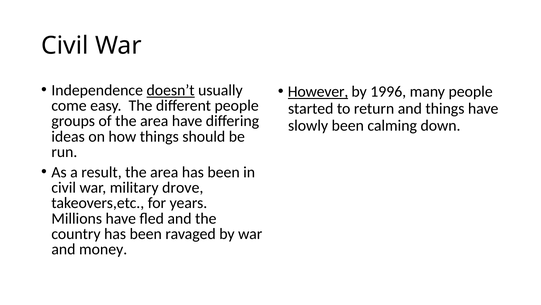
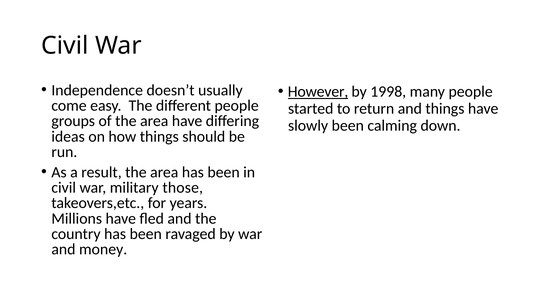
doesn’t underline: present -> none
1996: 1996 -> 1998
drove: drove -> those
